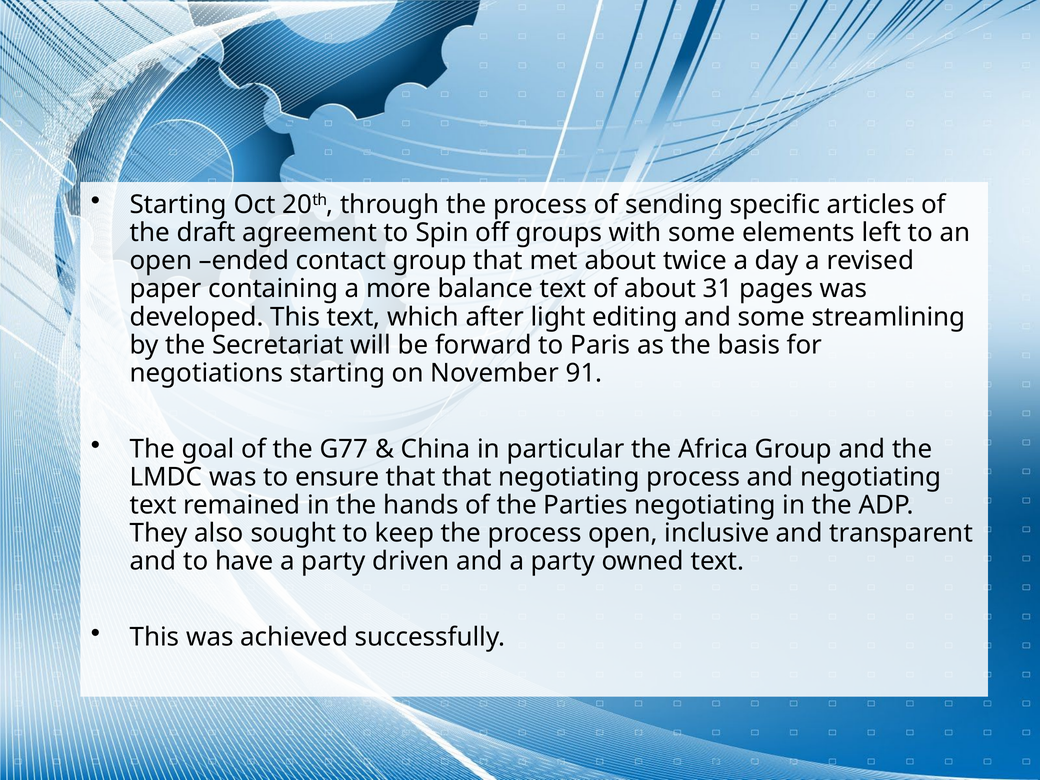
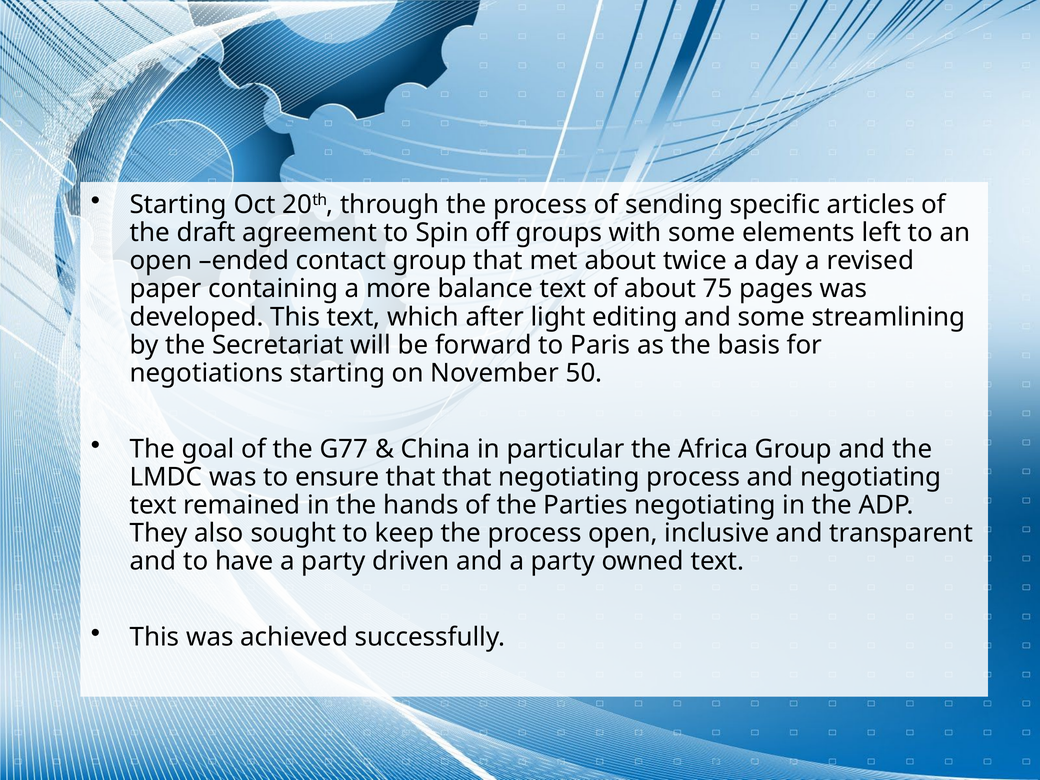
31: 31 -> 75
91: 91 -> 50
